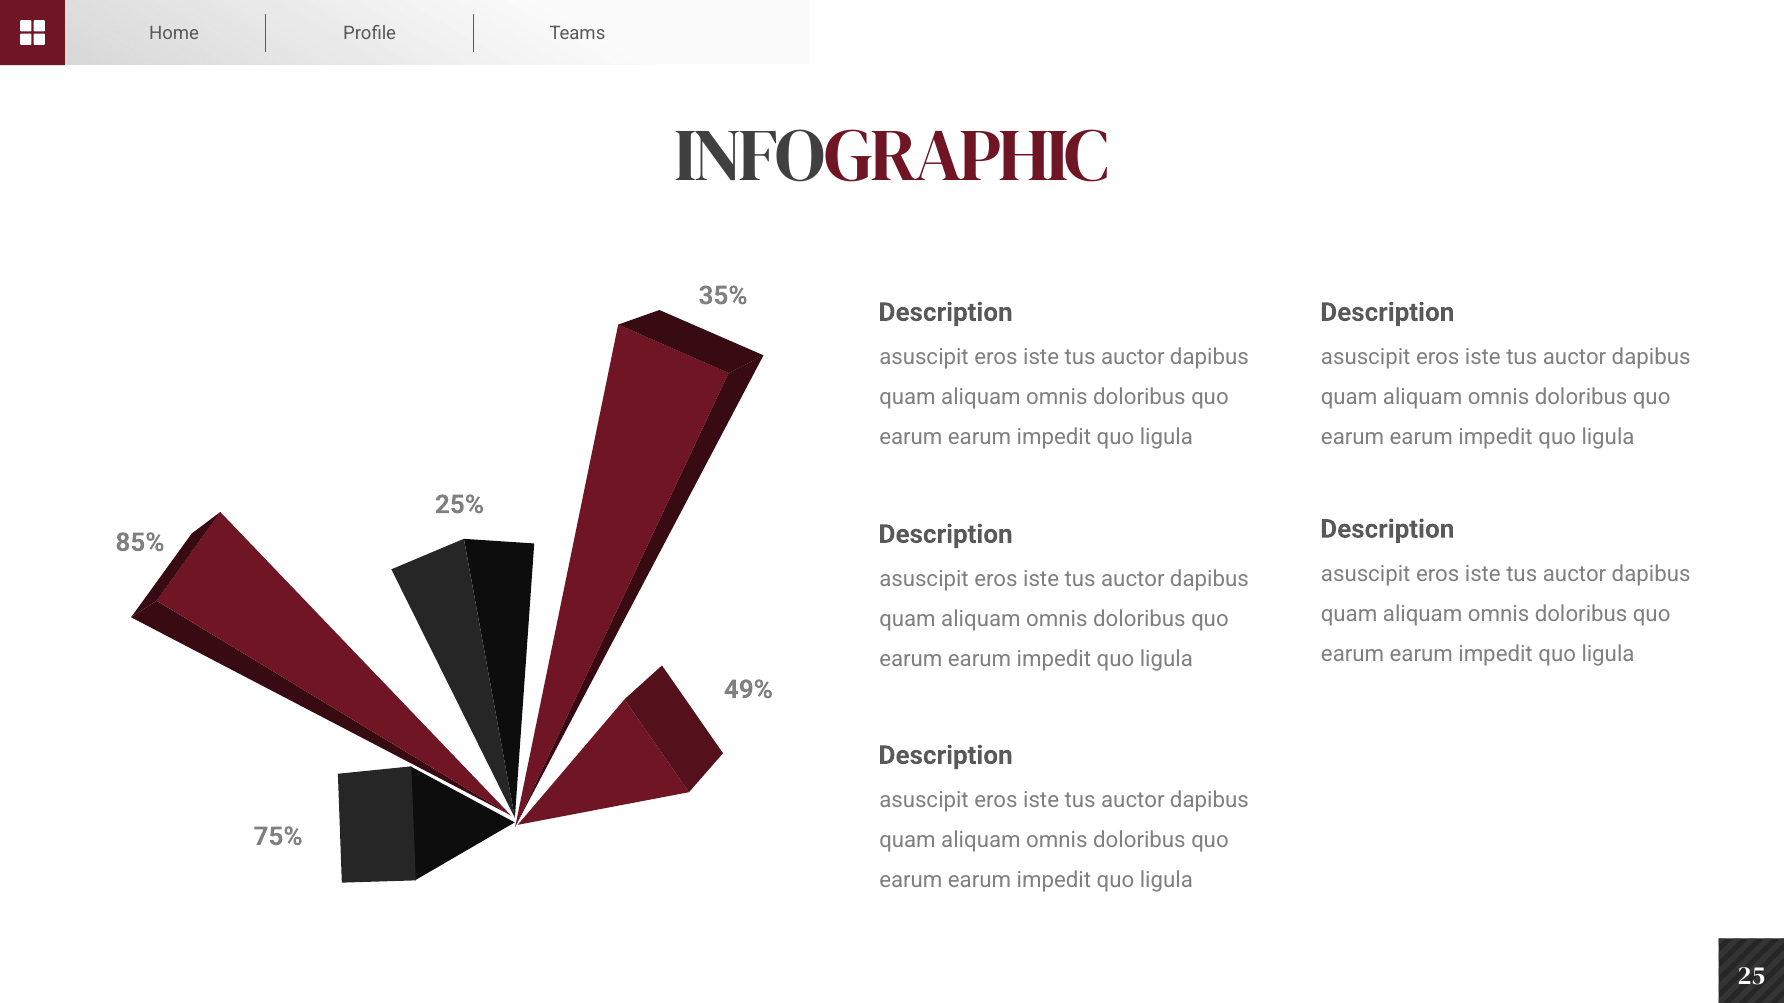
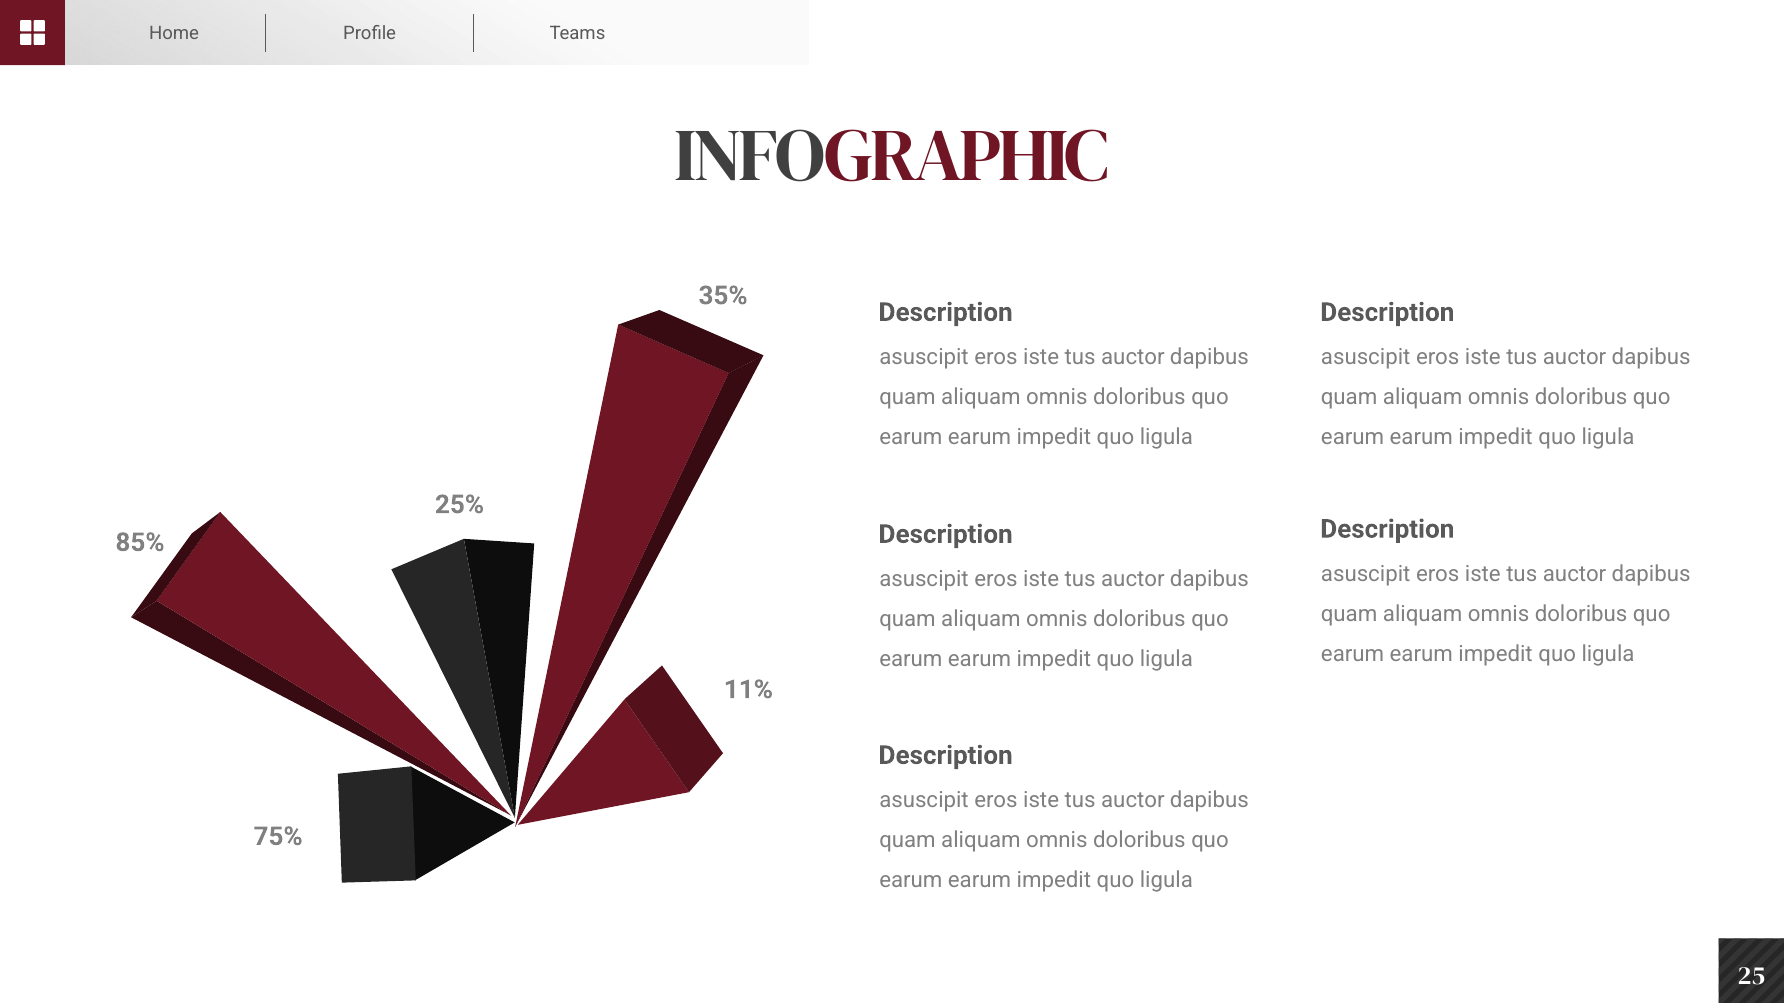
49%: 49% -> 11%
